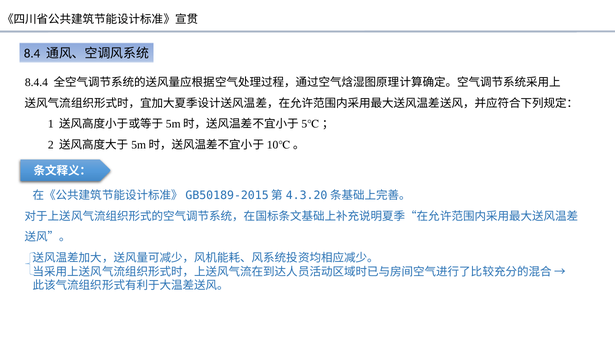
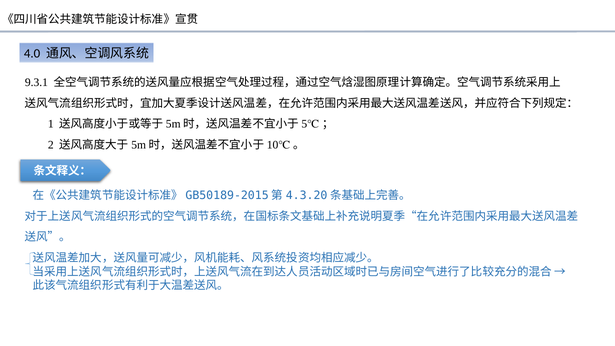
8.4: 8.4 -> 4.0
8.4.4: 8.4.4 -> 9.3.1
